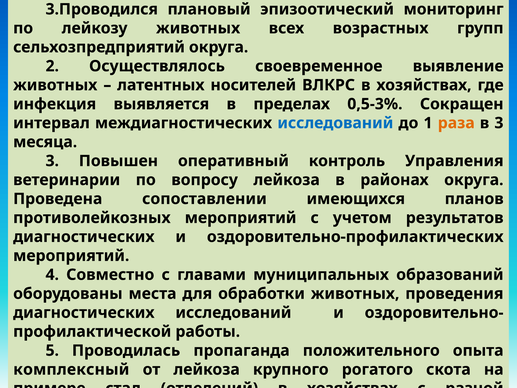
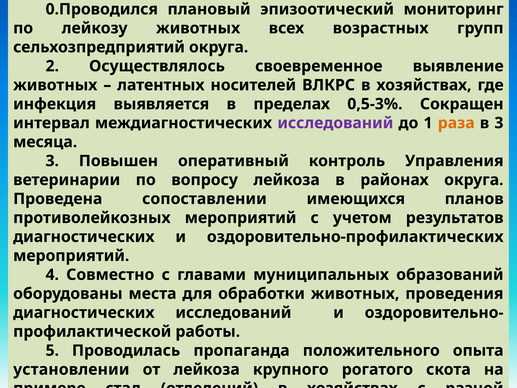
3.Проводился: 3.Проводился -> 0.Проводился
исследований at (335, 123) colour: blue -> purple
комплексный: комплексный -> установлении
